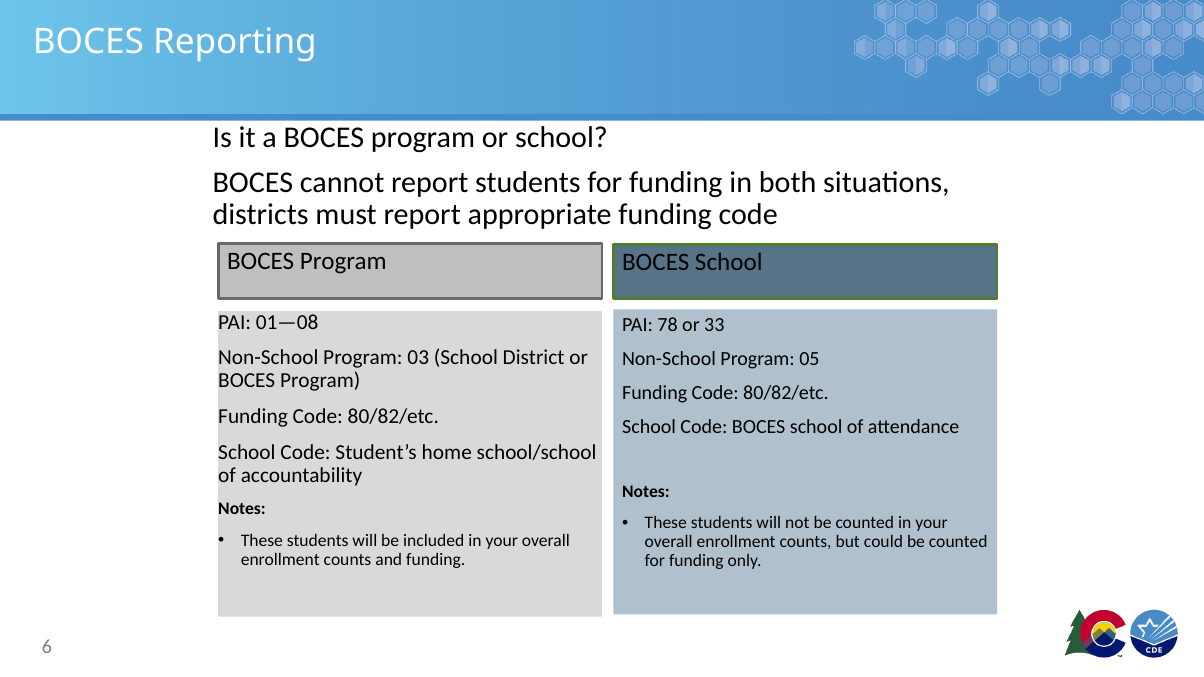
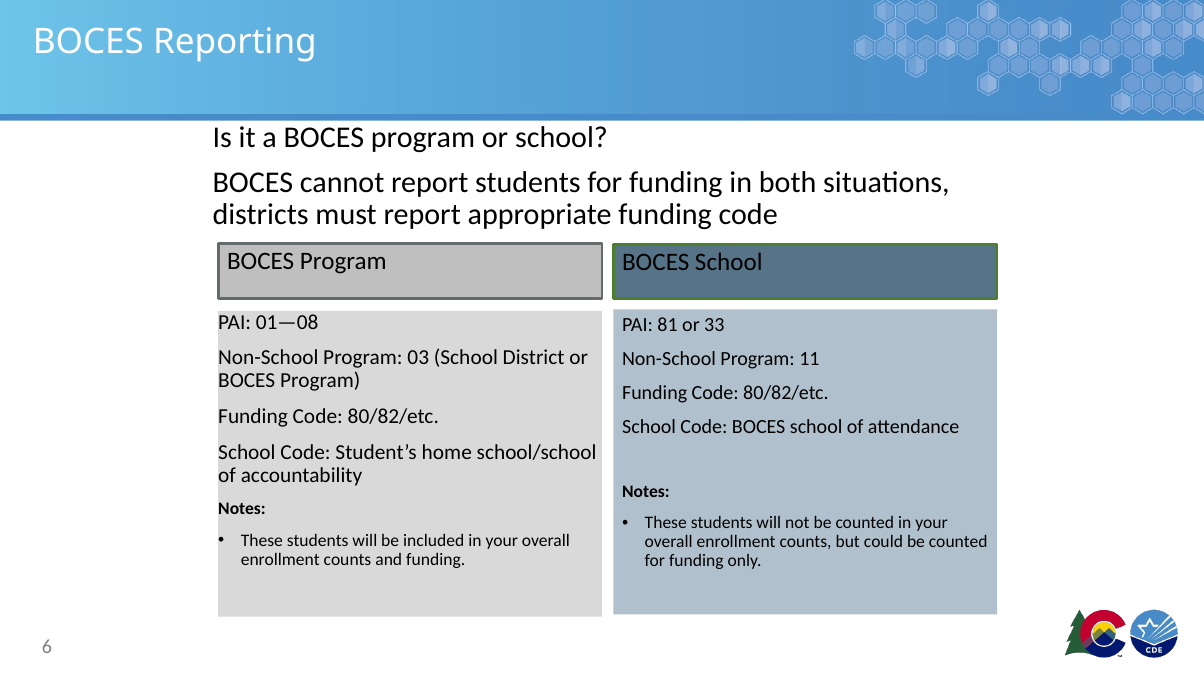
78: 78 -> 81
05: 05 -> 11
